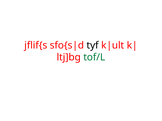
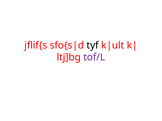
tof/L colour: green -> purple
